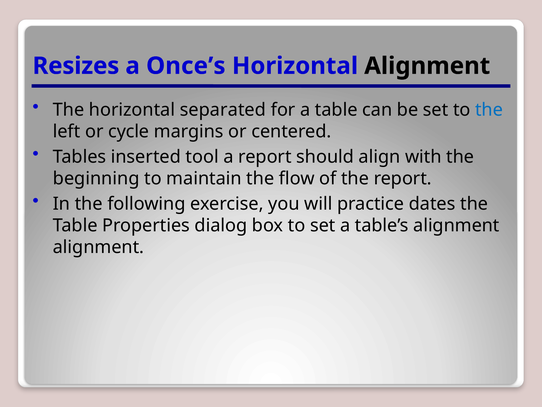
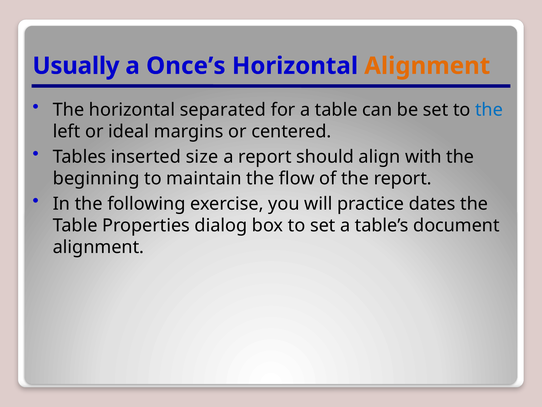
Resizes: Resizes -> Usually
Alignment at (427, 66) colour: black -> orange
cycle: cycle -> ideal
tool: tool -> size
table’s alignment: alignment -> document
